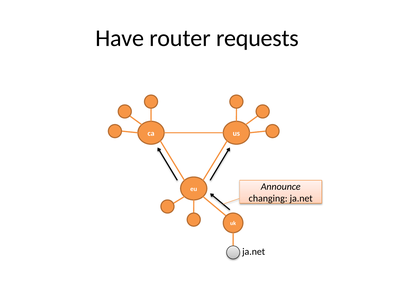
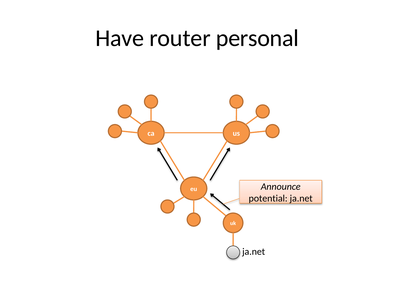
requests: requests -> personal
changing: changing -> potential
